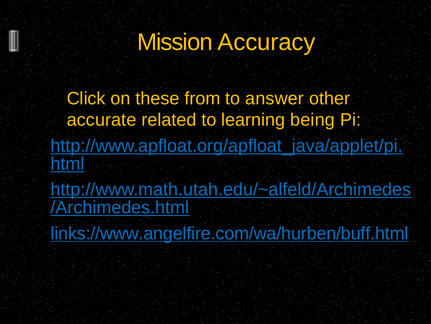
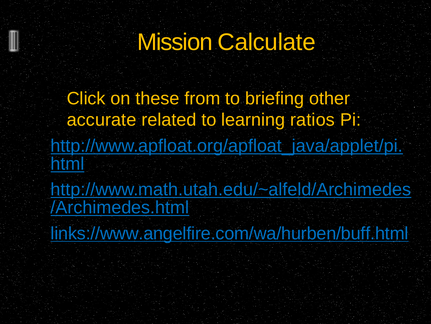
Accuracy: Accuracy -> Calculate
answer: answer -> briefing
being: being -> ratios
